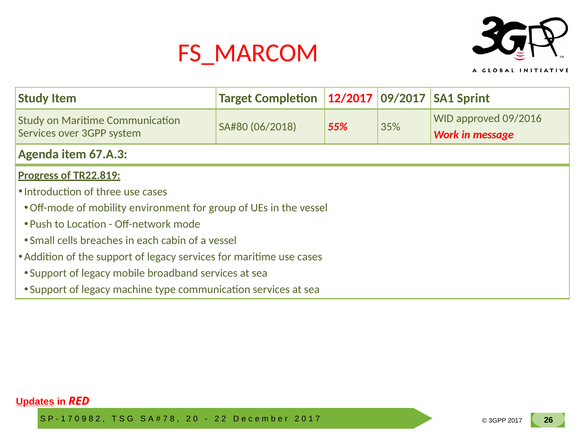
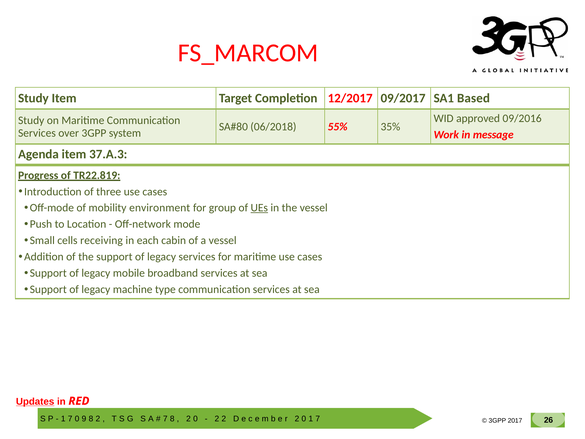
Sprint: Sprint -> Based
67.A.3: 67.A.3 -> 37.A.3
UEs underline: none -> present
breaches: breaches -> receiving
